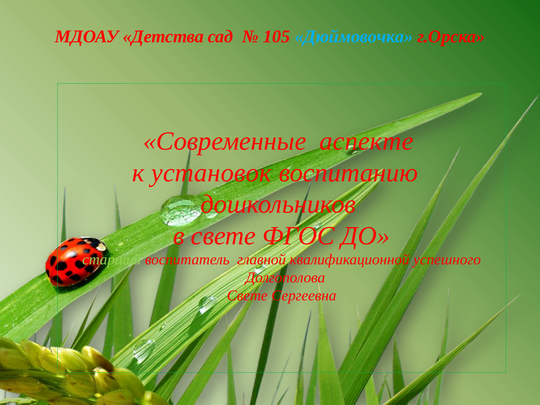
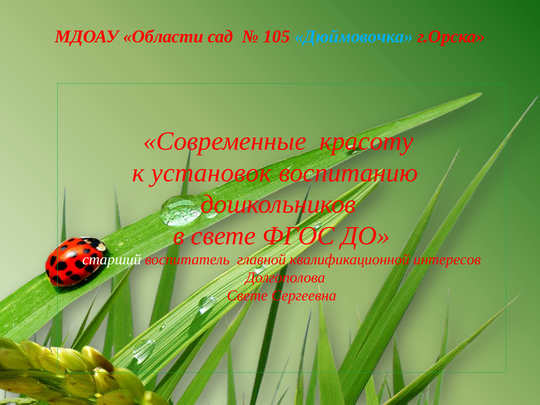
Детства: Детства -> Области
аспекте: аспекте -> красоту
старший colour: light green -> white
успешного: успешного -> интересов
